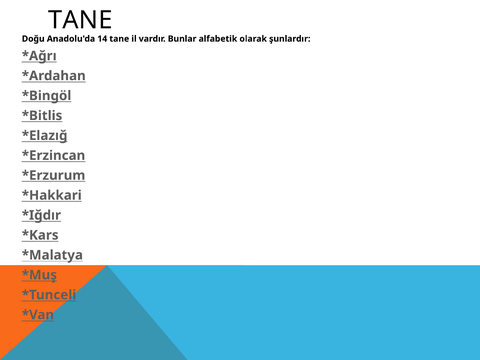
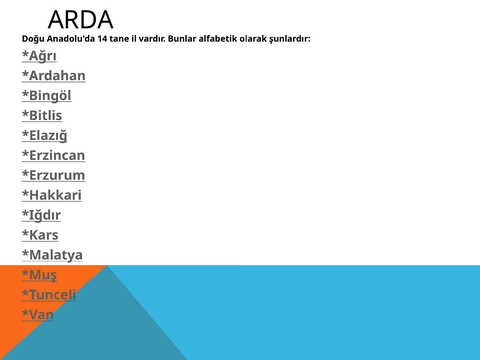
TANE at (80, 20): TANE -> ARDA
